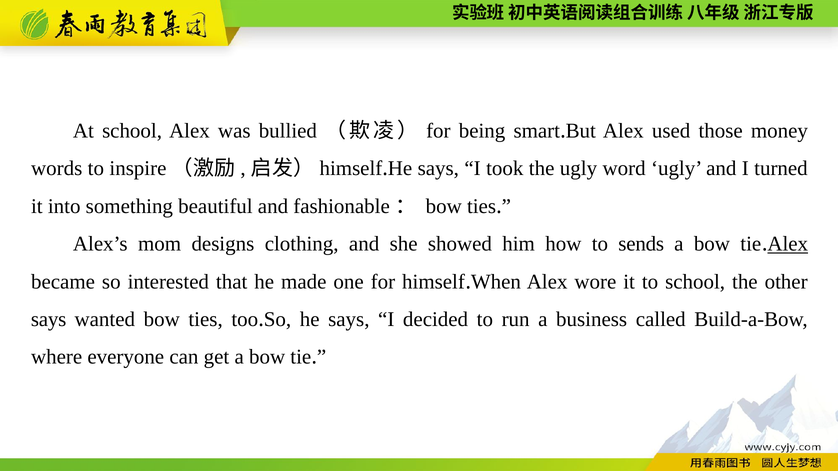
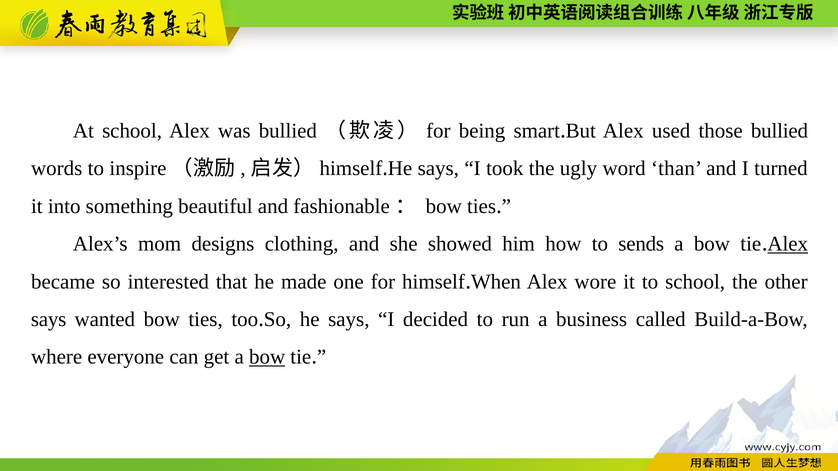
those money: money -> bullied
word ugly: ugly -> than
bow at (267, 357) underline: none -> present
